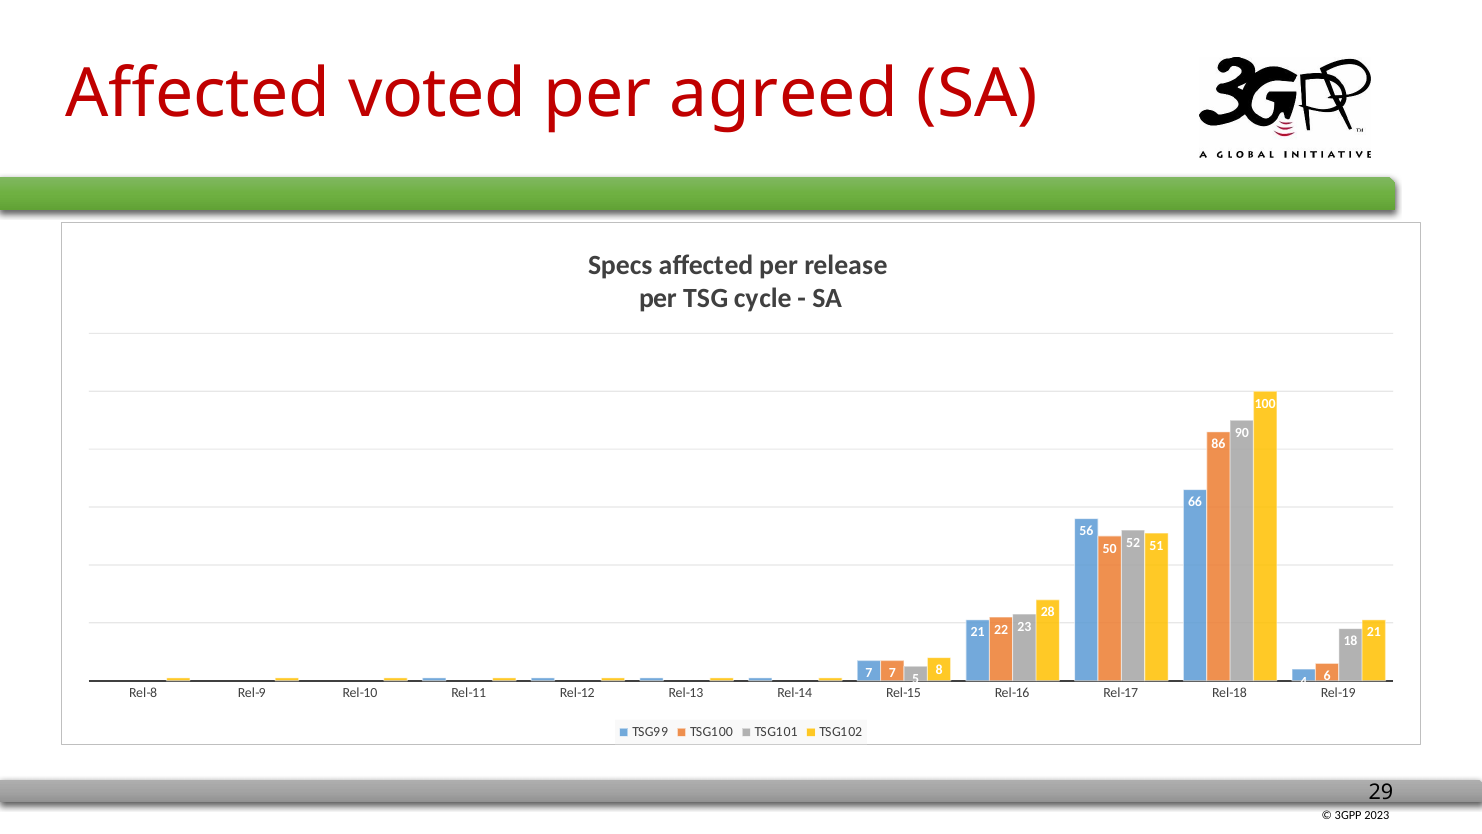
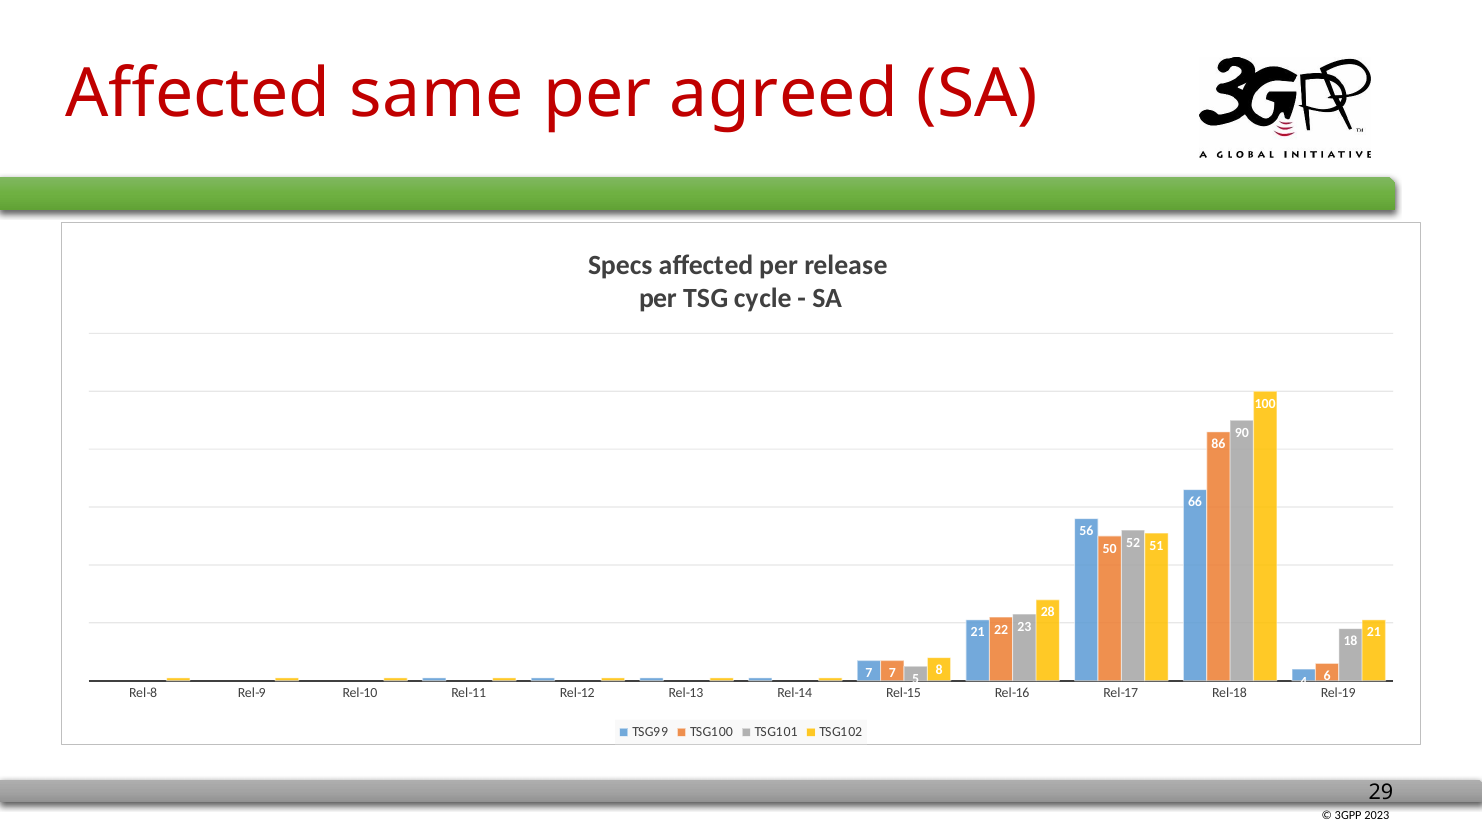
voted: voted -> same
